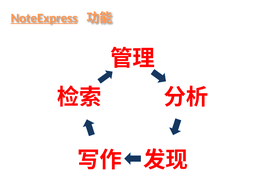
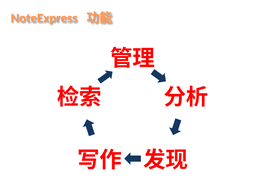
NoteExpress underline: present -> none
